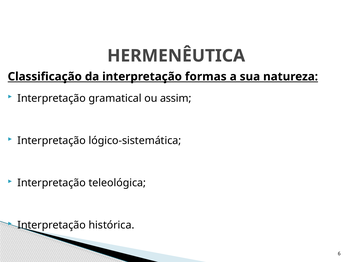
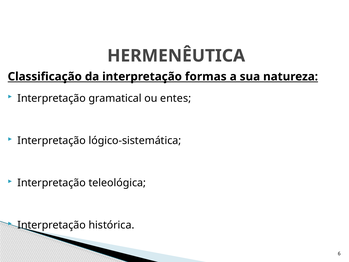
assim: assim -> entes
